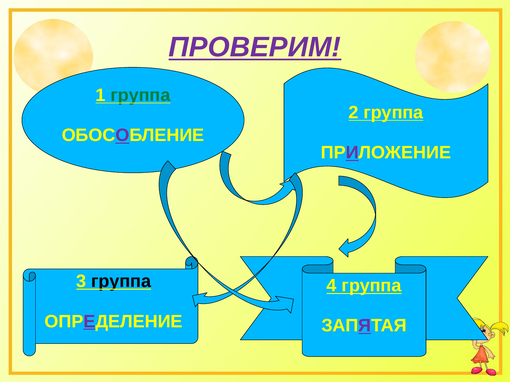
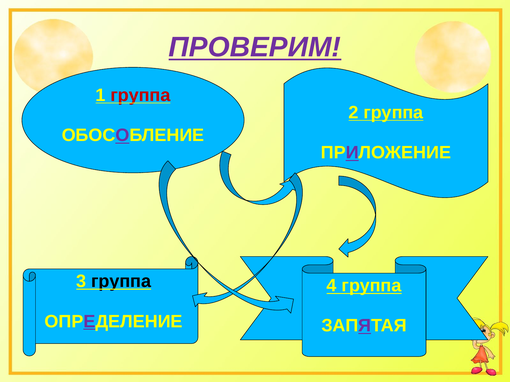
группа at (140, 95) colour: green -> red
